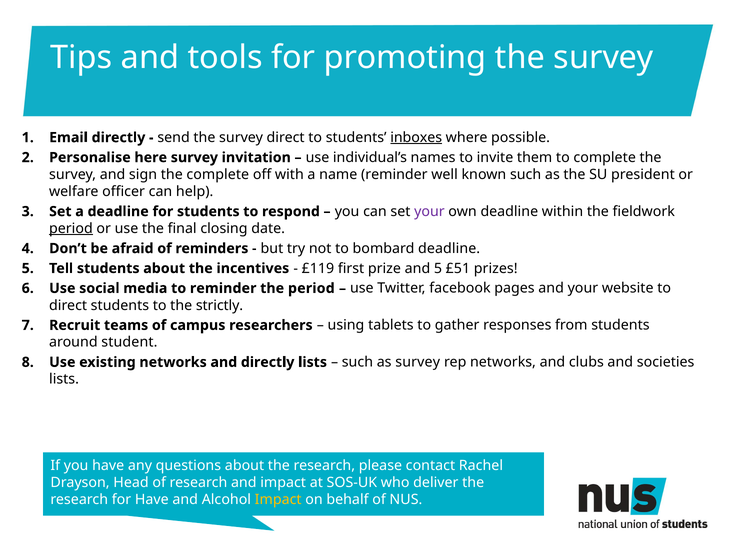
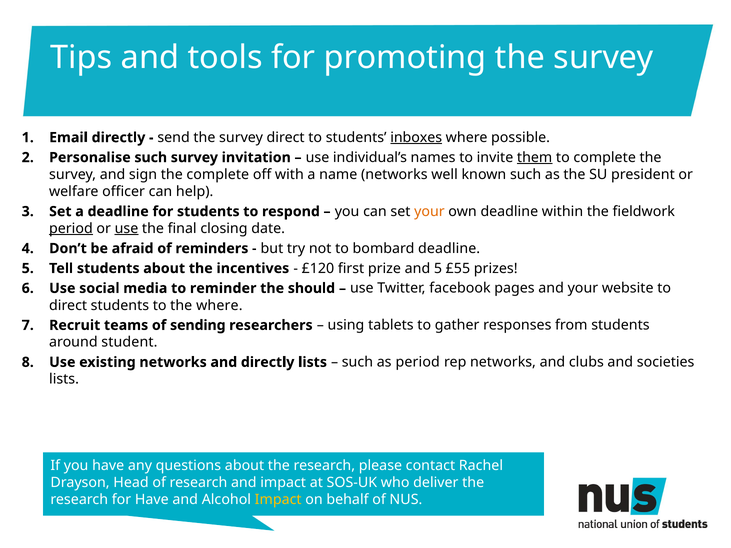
Personalise here: here -> such
them underline: none -> present
name reminder: reminder -> networks
your at (429, 212) colour: purple -> orange
use at (126, 229) underline: none -> present
£119: £119 -> £120
£51: £51 -> £55
the period: period -> should
the strictly: strictly -> where
campus: campus -> sending
as survey: survey -> period
